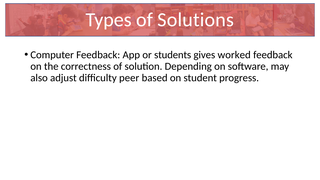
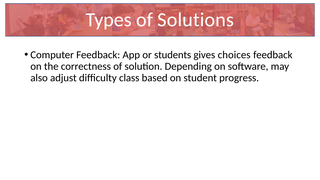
worked: worked -> choices
peer: peer -> class
